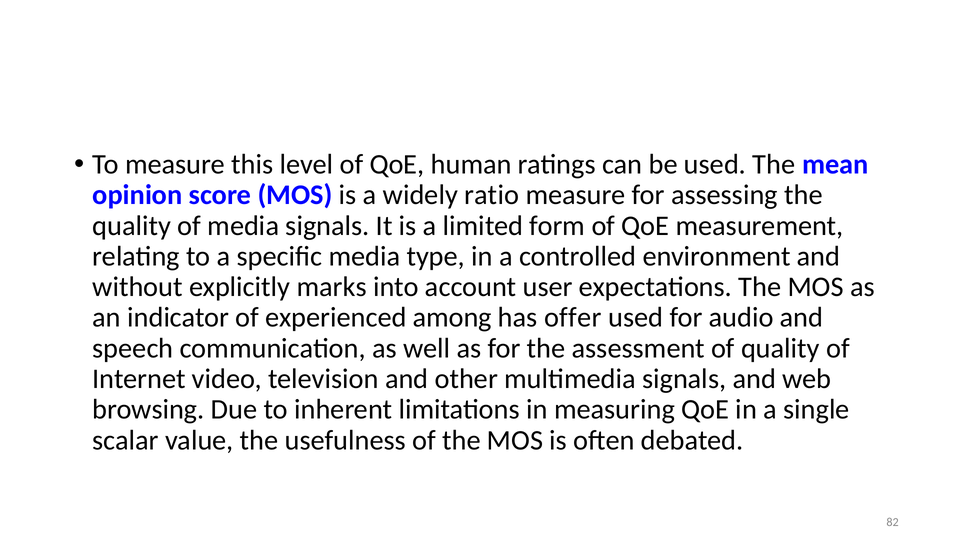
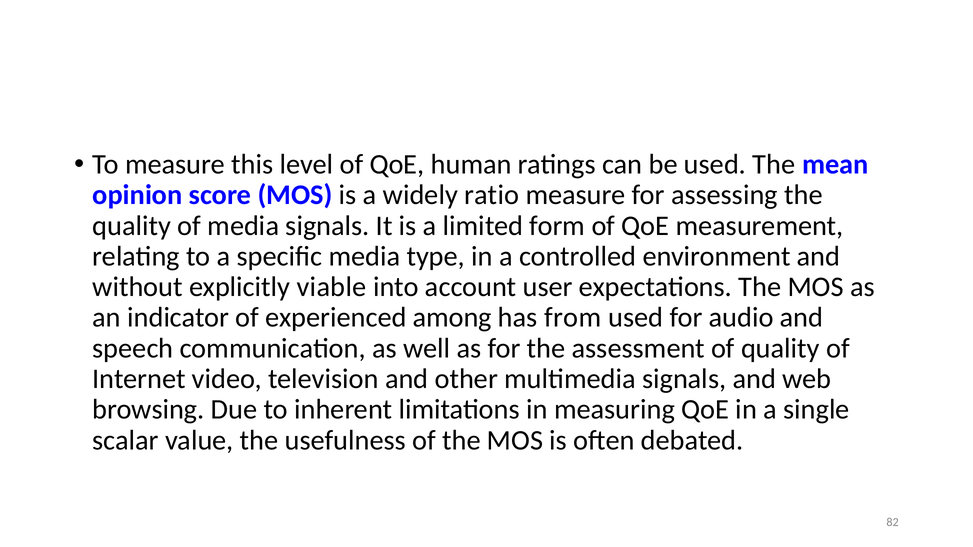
marks: marks -> viable
offer: offer -> from
